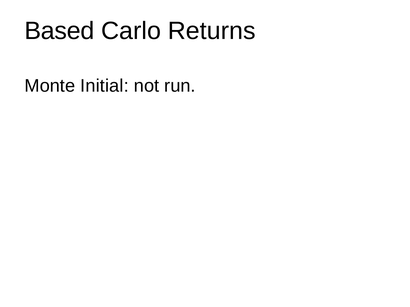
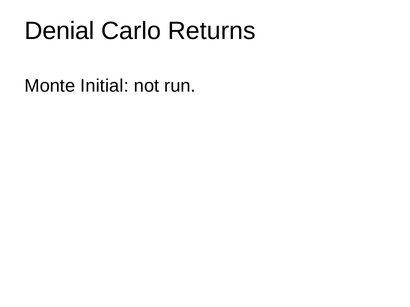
Based: Based -> Denial
